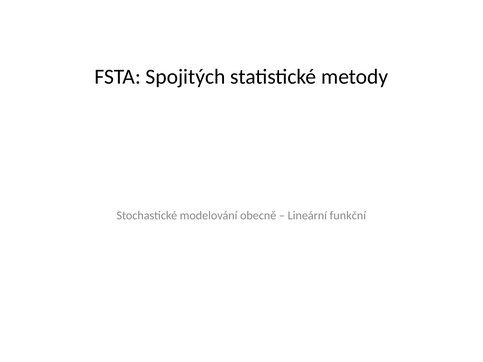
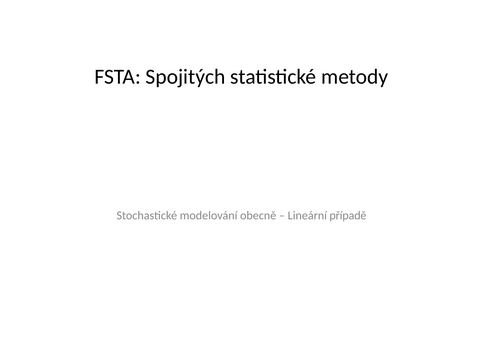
funkční: funkční -> případě
